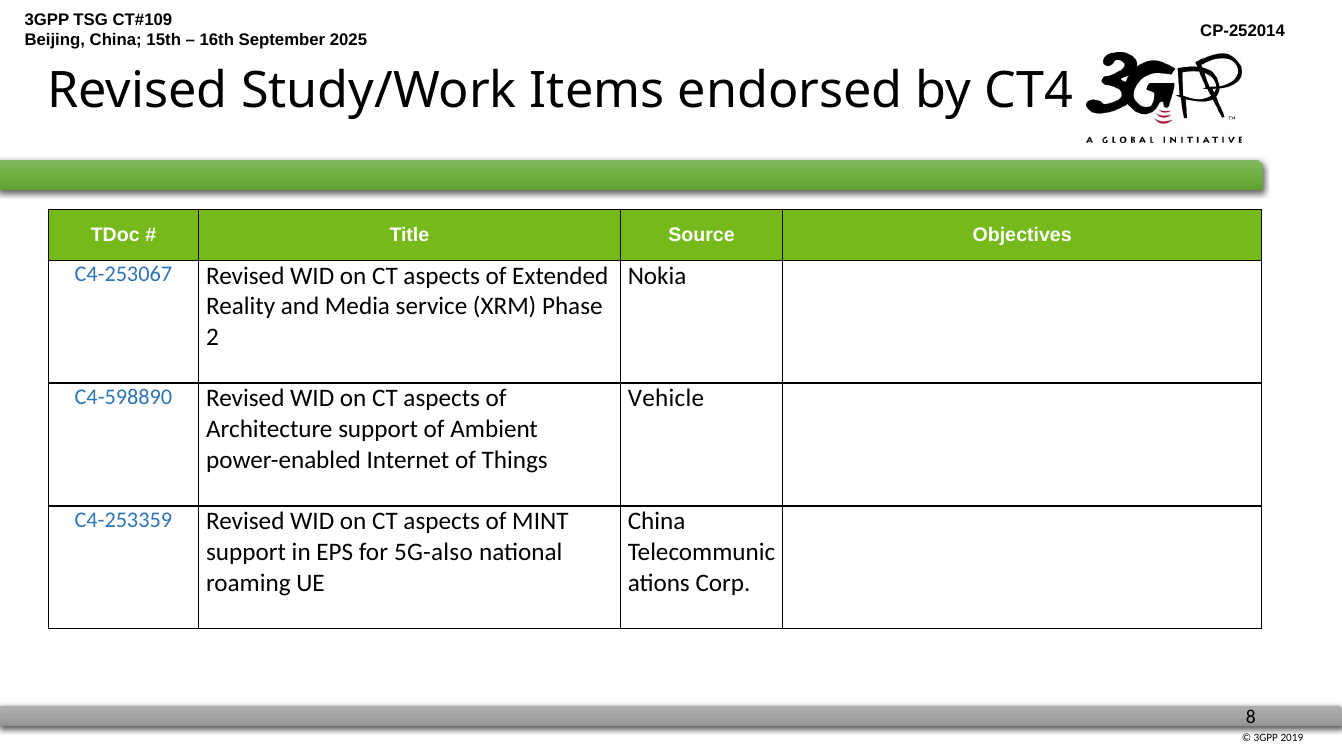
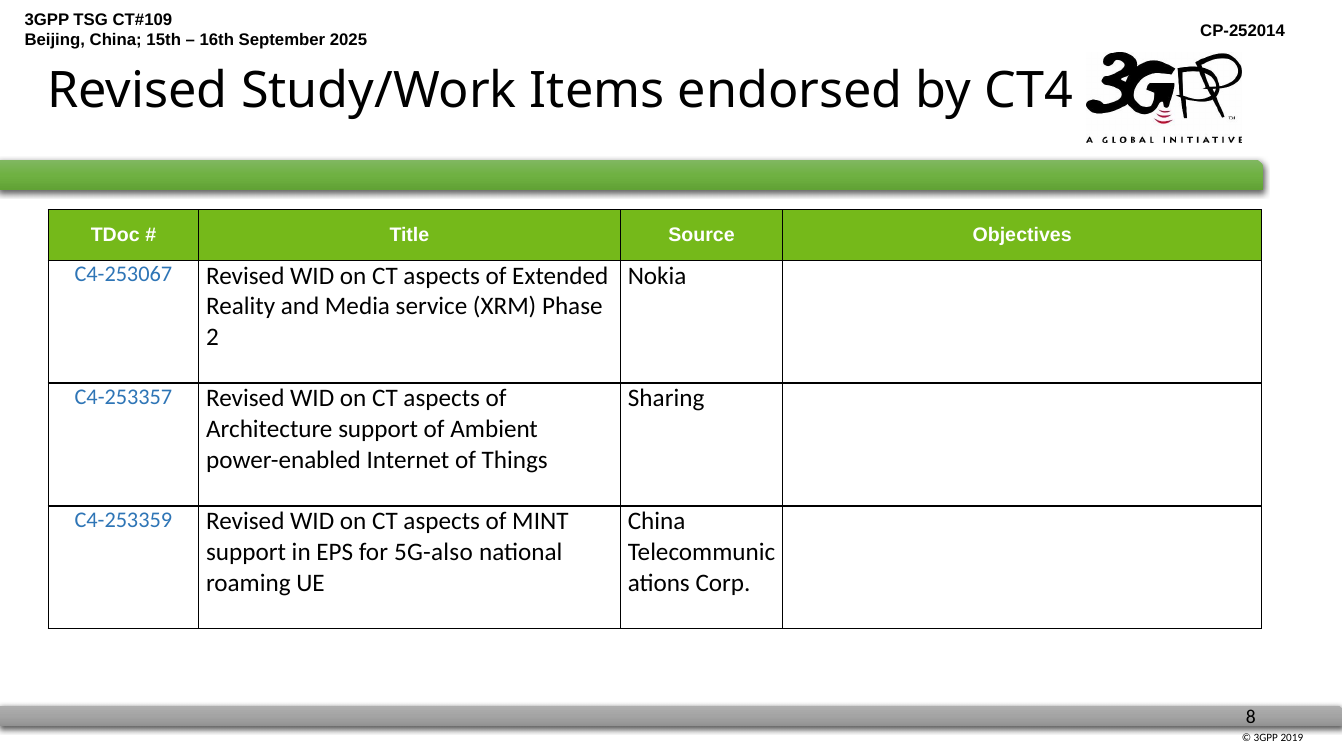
C4-598890: C4-598890 -> C4-253357
Vehicle: Vehicle -> Sharing
